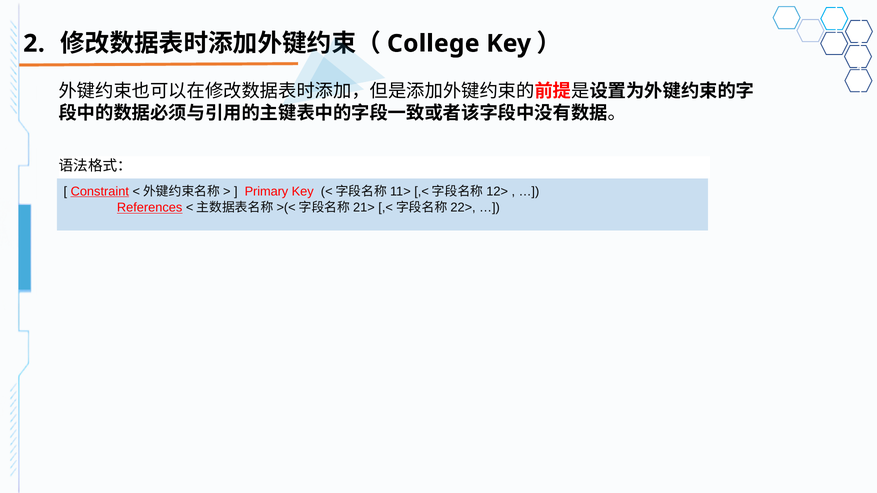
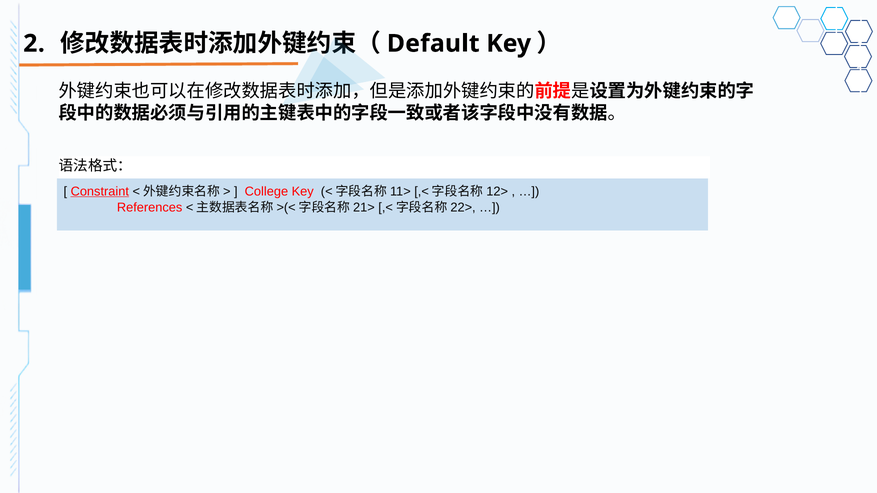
College: College -> Default
Primary: Primary -> College
References underline: present -> none
